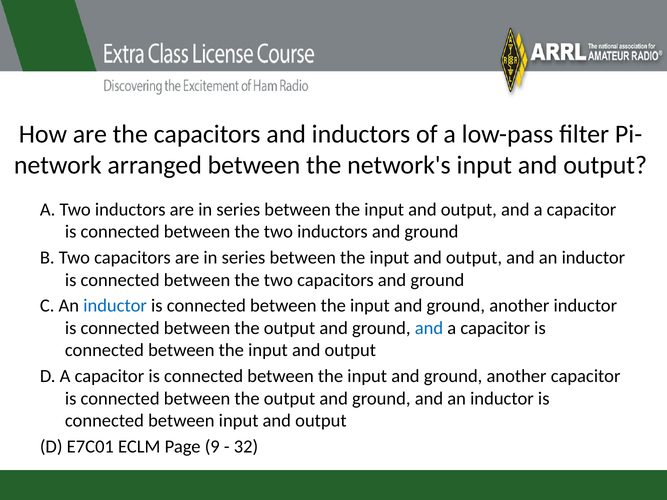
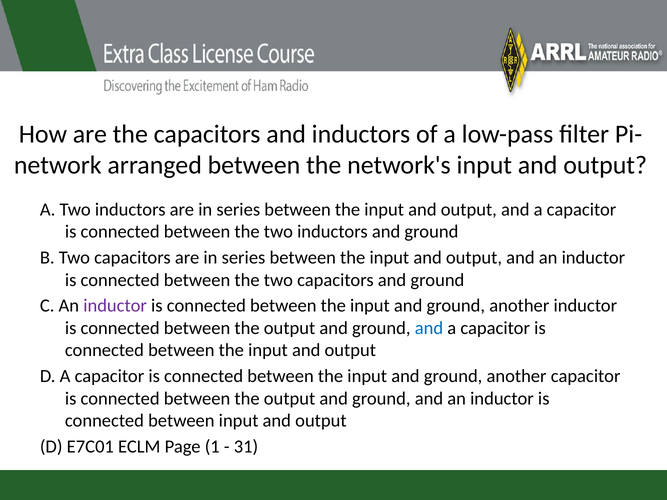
inductor at (115, 306) colour: blue -> purple
9: 9 -> 1
32: 32 -> 31
